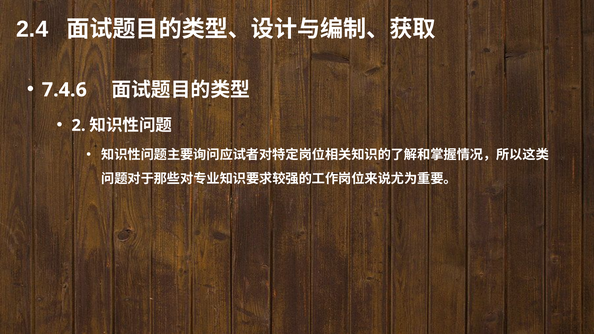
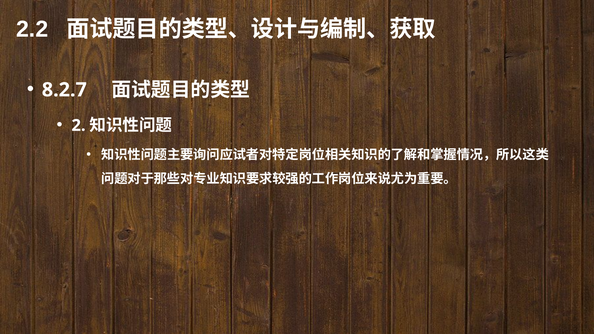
2.4: 2.4 -> 2.2
7.4.6: 7.4.6 -> 8.2.7
